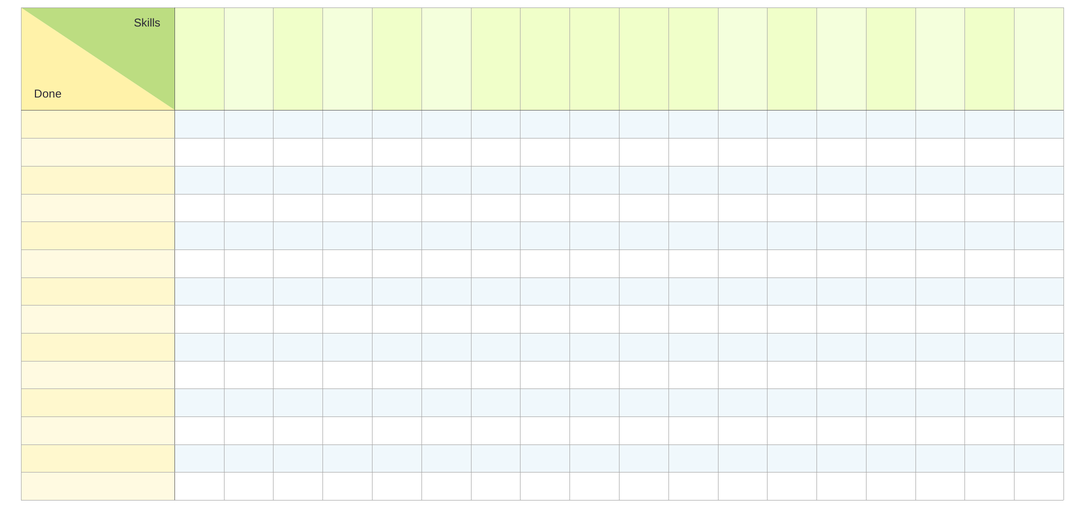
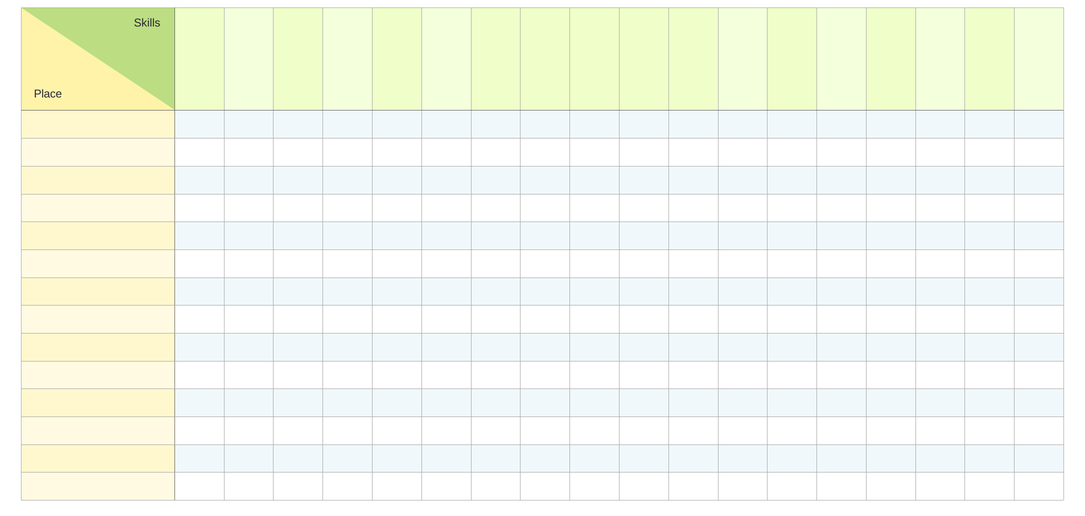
Done: Done -> Place
